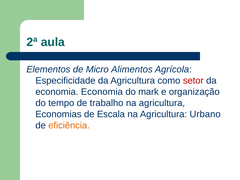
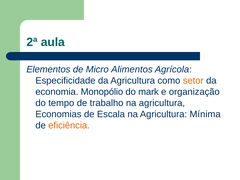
setor colour: red -> orange
economia Economia: Economia -> Monopólio
Urbano: Urbano -> Mínima
